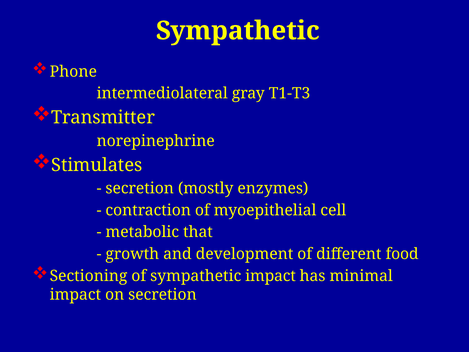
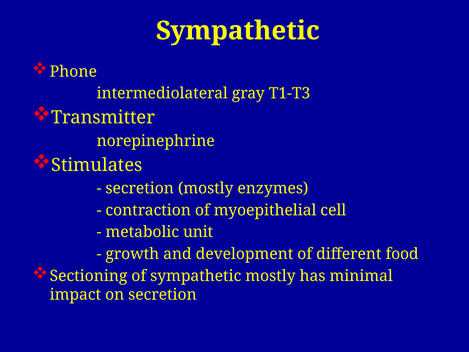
that: that -> unit
sympathetic impact: impact -> mostly
